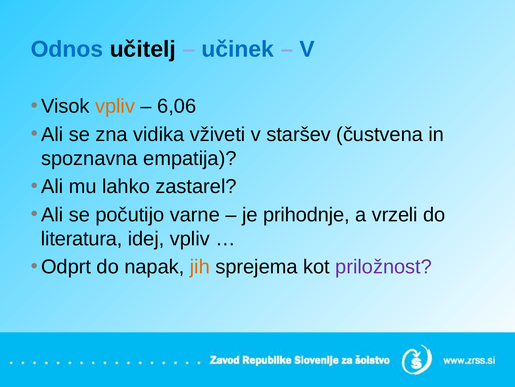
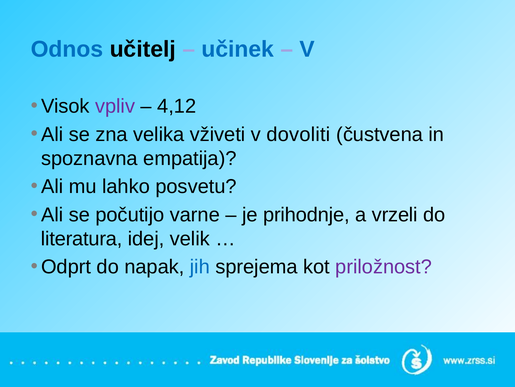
vpliv at (115, 106) colour: orange -> purple
6,06: 6,06 -> 4,12
vidika: vidika -> velika
staršev: staršev -> dovoliti
zastarel: zastarel -> posvetu
idej vpliv: vpliv -> velik
jih colour: orange -> blue
